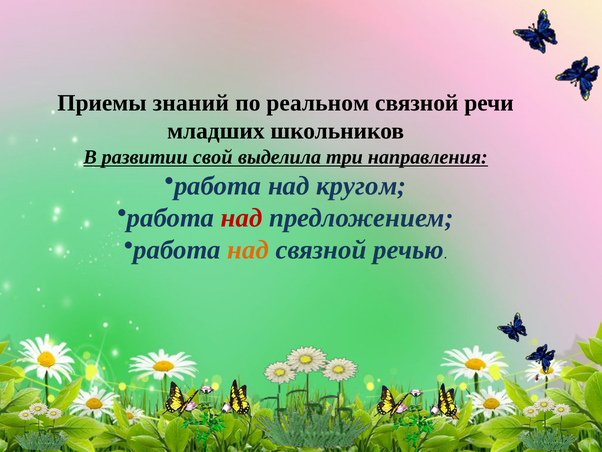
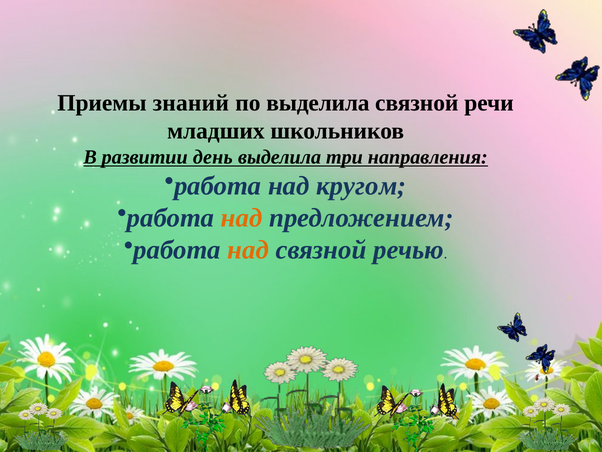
по реальном: реальном -> выделила
свой: свой -> день
над at (242, 218) colour: red -> orange
